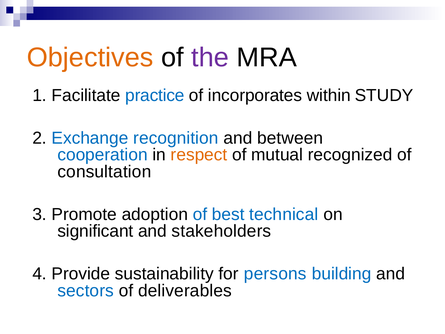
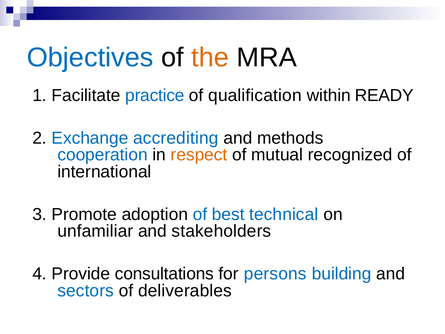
Objectives colour: orange -> blue
the colour: purple -> orange
incorporates: incorporates -> qualification
STUDY: STUDY -> READY
recognition: recognition -> accrediting
between: between -> methods
consultation: consultation -> international
significant: significant -> unfamiliar
sustainability: sustainability -> consultations
